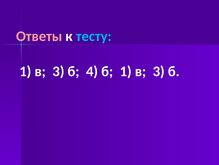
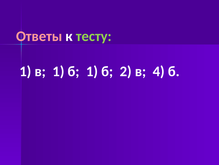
тесту colour: light blue -> light green
3 at (58, 71): 3 -> 1
б 4: 4 -> 1
б 1: 1 -> 2
3 at (159, 71): 3 -> 4
